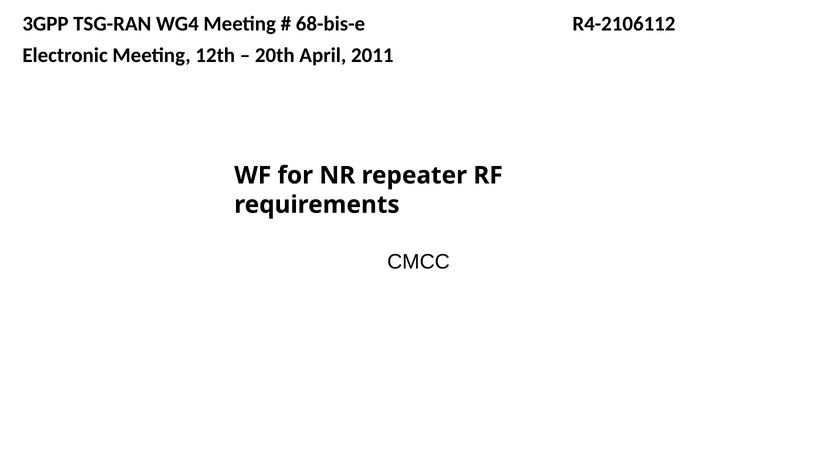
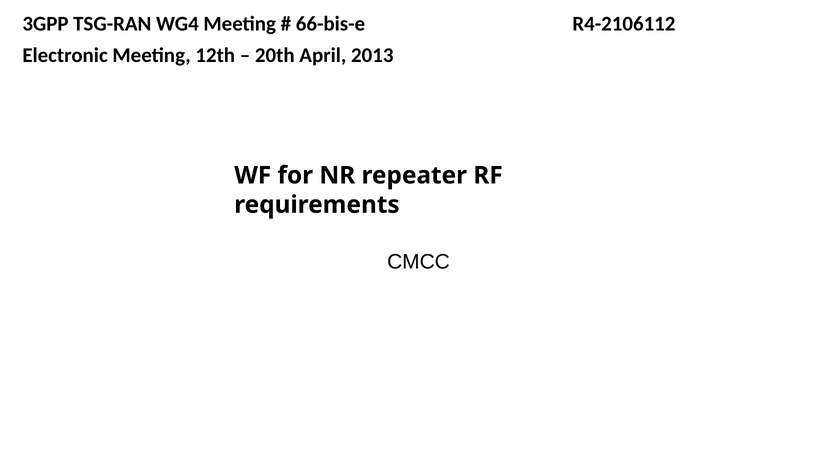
68-bis-e: 68-bis-e -> 66-bis-e
2011: 2011 -> 2013
